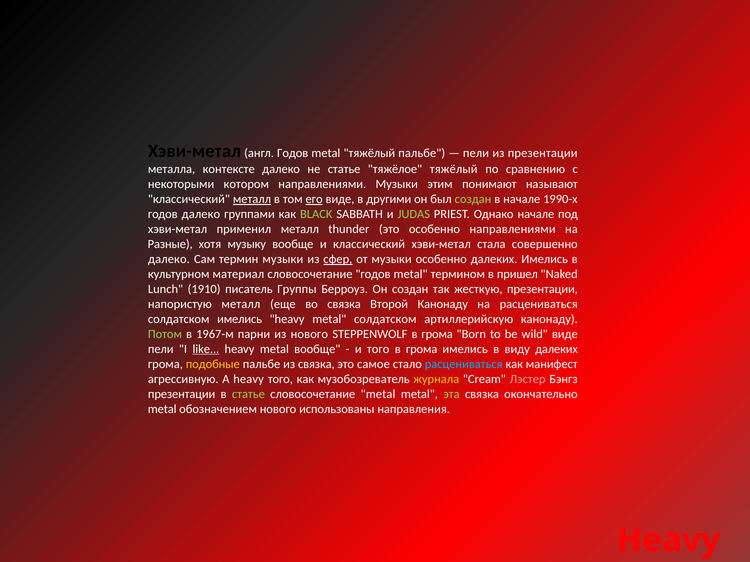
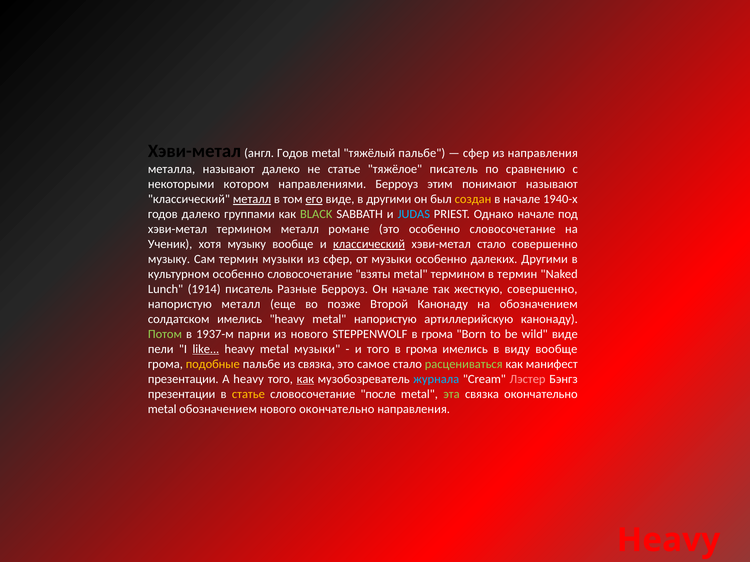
пели at (476, 153): пели -> сфер
из презентации: презентации -> направления
металла контексте: контексте -> называют
тяжёлое тяжёлый: тяжёлый -> писатель
направлениями Музыки: Музыки -> Берроуз
создан at (473, 199) colour: light green -> yellow
1990-х: 1990-х -> 1940-х
JUDAS colour: light green -> light blue
хэви-метал применил: применил -> термином
thunder: thunder -> романе
это особенно направлениями: направлениями -> словосочетание
Разные: Разные -> Ученик
классический at (369, 244) underline: none -> present
хэви-метал стала: стала -> стало
далеко at (169, 259): далеко -> музыку
сфер at (338, 259) underline: present -> none
далеких Имелись: Имелись -> Другими
культурном материал: материал -> особенно
словосочетание годов: годов -> взяты
в пришел: пришел -> термин
1910: 1910 -> 1914
Группы: Группы -> Разные
Он создан: создан -> начале
жесткую презентации: презентации -> совершенно
во связка: связка -> позже
на расцениваться: расцениваться -> обозначением
metal солдатском: солдатском -> напористую
1967-м: 1967-м -> 1937-м
metal вообще: вообще -> музыки
виду далеких: далеких -> вообще
расцениваться at (464, 364) colour: light blue -> light green
агрессивную at (183, 379): агрессивную -> презентации
как at (305, 379) underline: none -> present
журнала colour: yellow -> light blue
статье at (248, 394) colour: light green -> yellow
словосочетание metal: metal -> после
нового использованы: использованы -> окончательно
